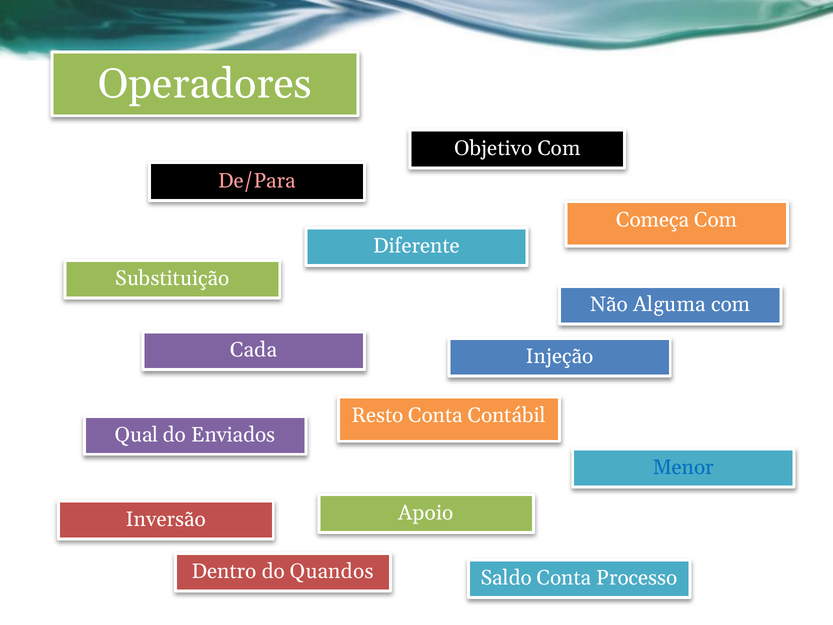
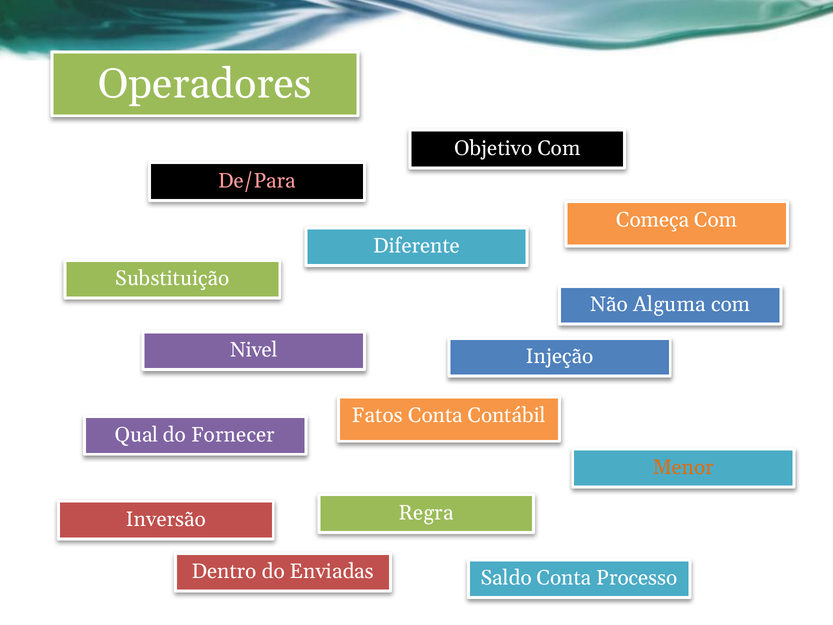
Cada: Cada -> Nivel
Resto: Resto -> Fatos
Enviados: Enviados -> Fornecer
Menor colour: blue -> orange
Apoio: Apoio -> Regra
Quandos: Quandos -> Enviadas
